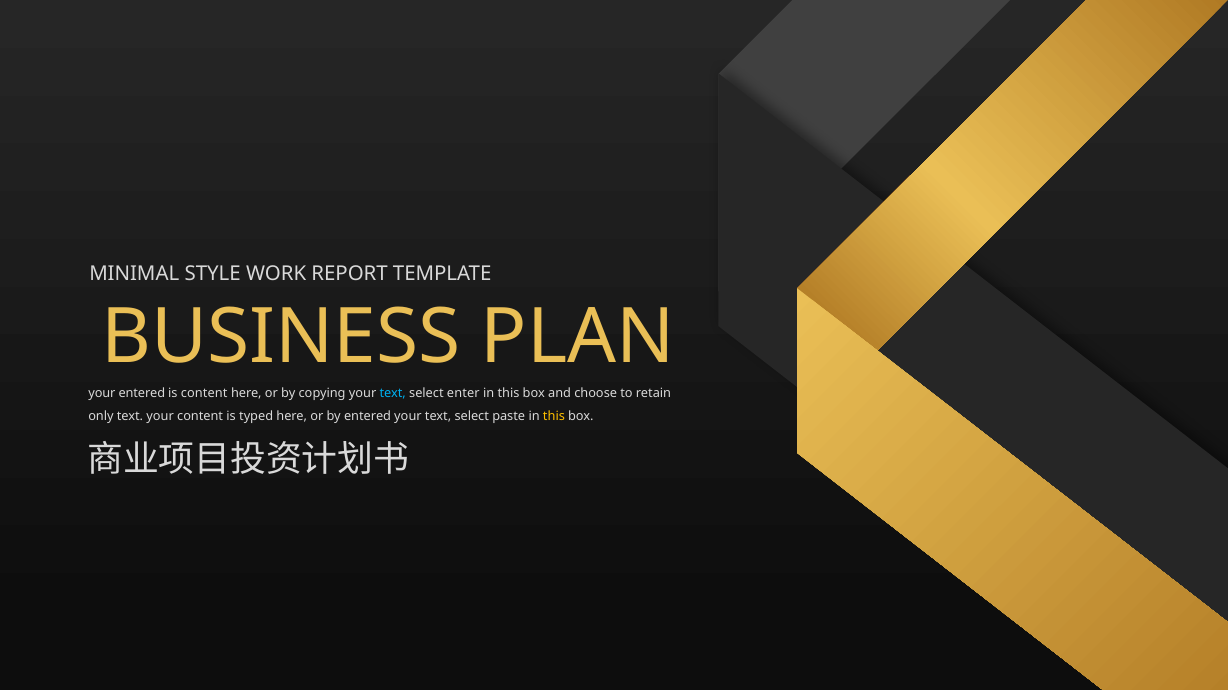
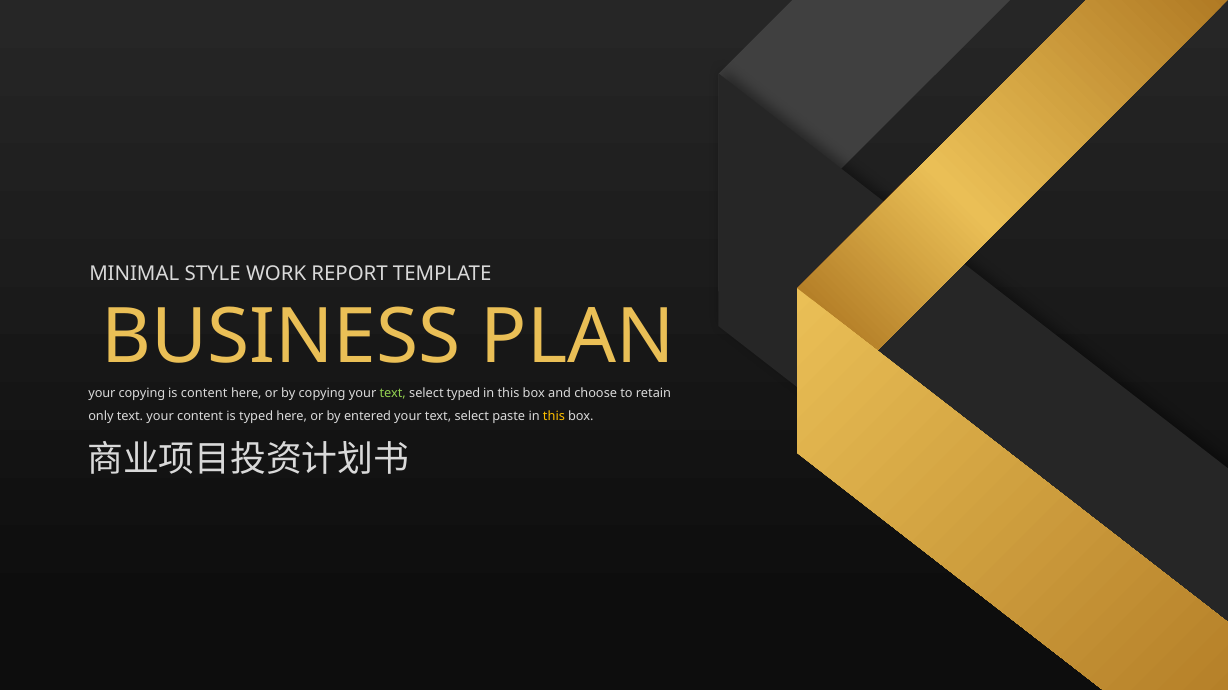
your entered: entered -> copying
text at (393, 394) colour: light blue -> light green
select enter: enter -> typed
